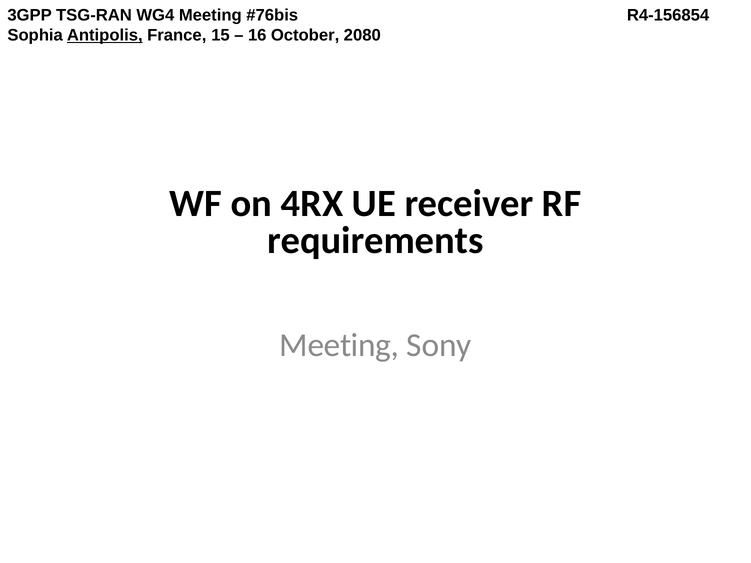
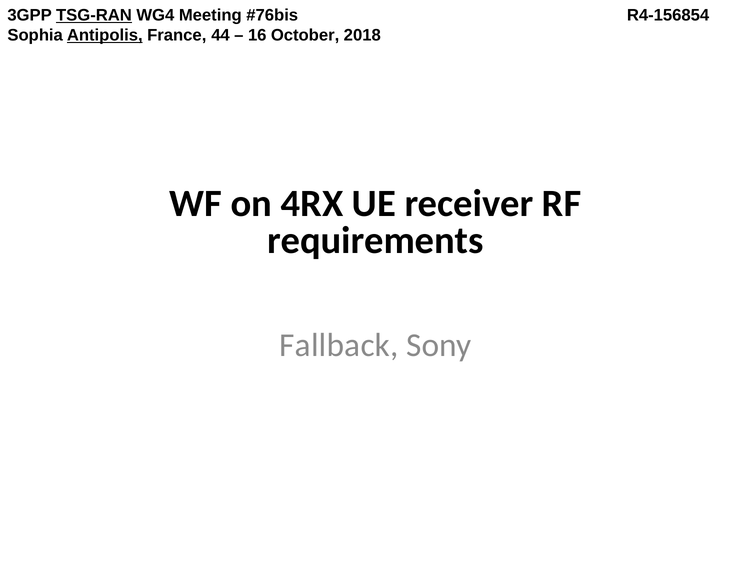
TSG-RAN underline: none -> present
15: 15 -> 44
2080: 2080 -> 2018
Meeting at (339, 345): Meeting -> Fallback
